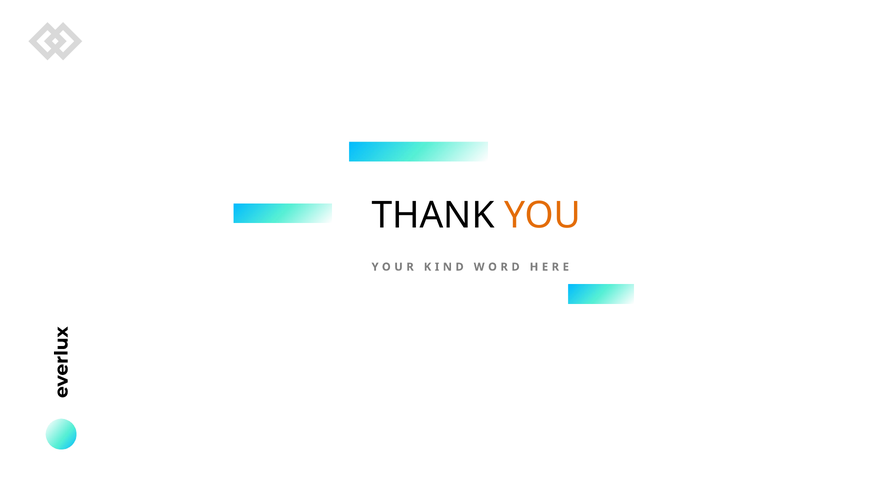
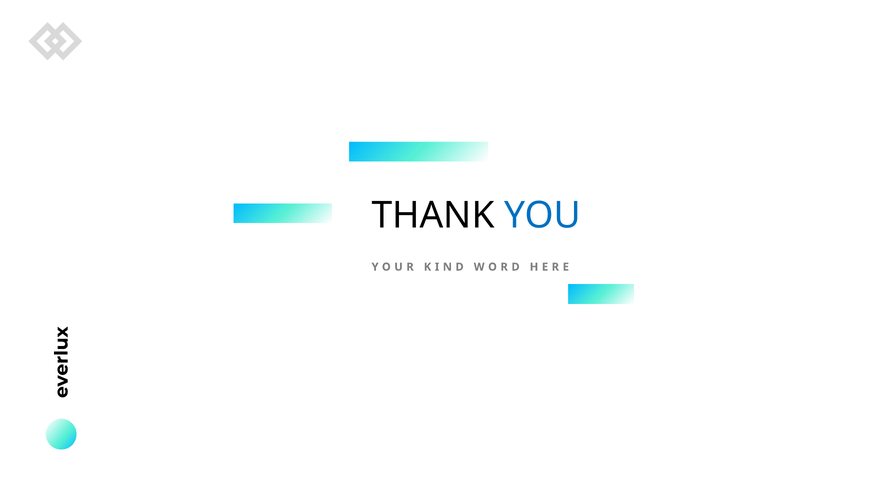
YOU colour: orange -> blue
